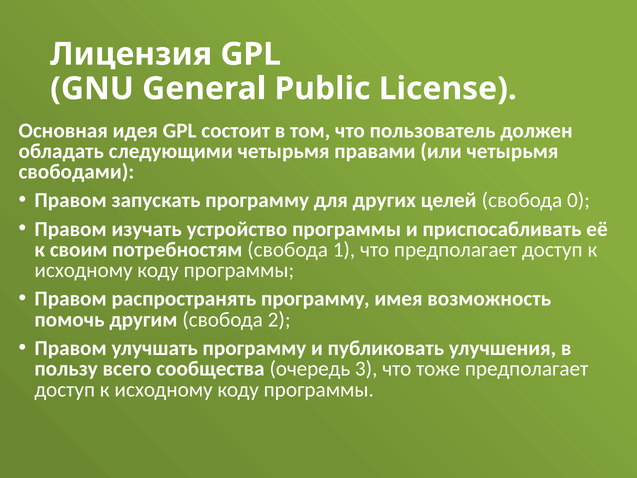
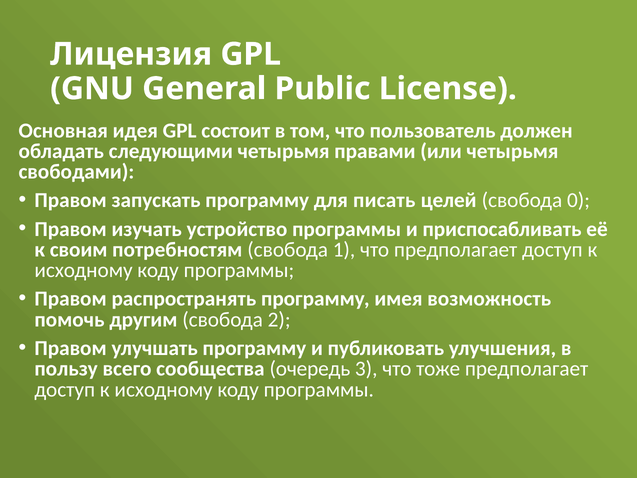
других: других -> писать
